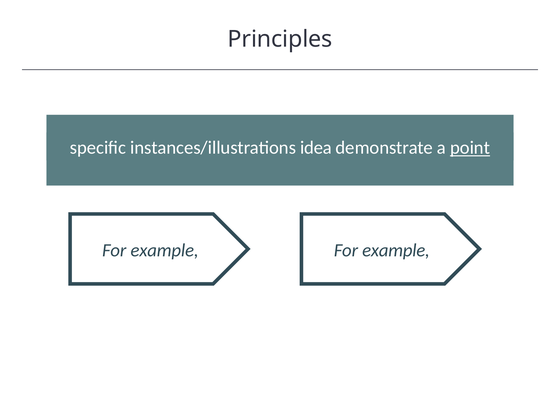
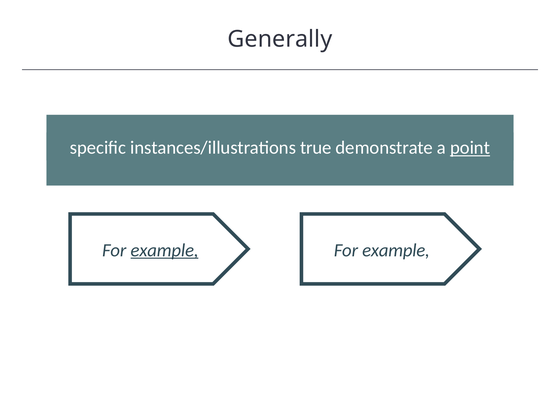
Principles: Principles -> Generally
idea: idea -> true
example at (165, 250) underline: none -> present
